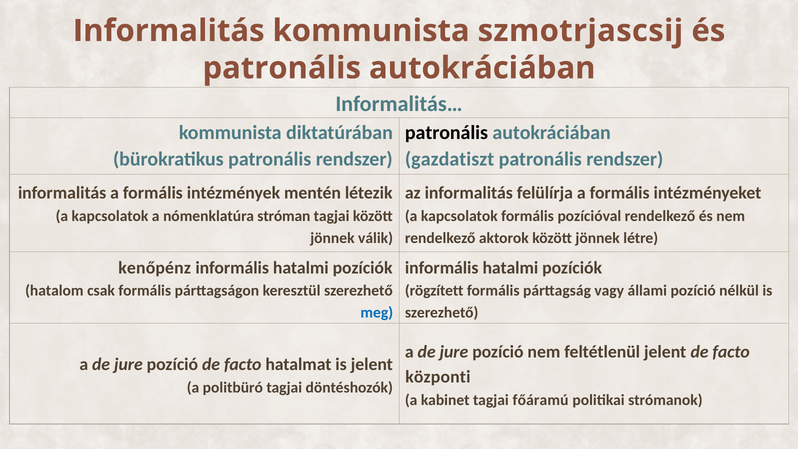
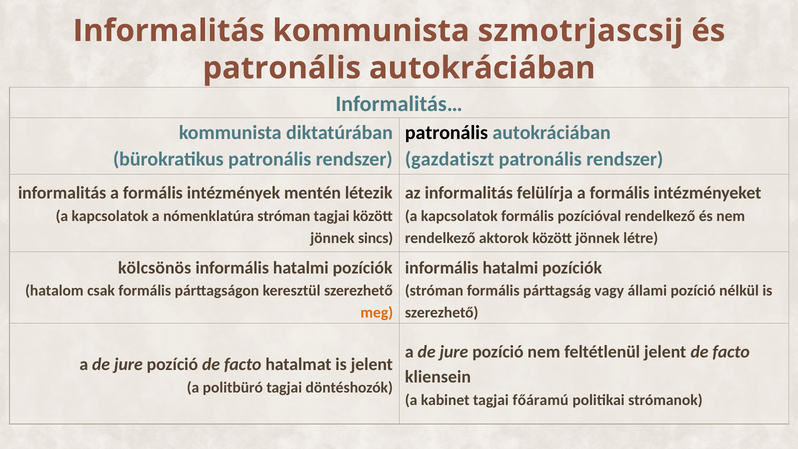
válik: válik -> sincs
kenőpénz: kenőpénz -> kölcsönös
rögzített at (434, 291): rögzített -> stróman
meg colour: blue -> orange
központi: központi -> kliensein
